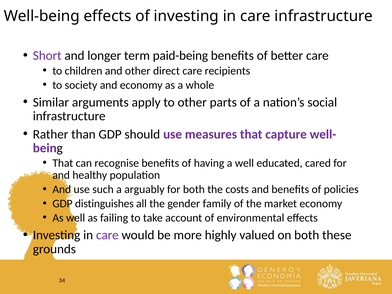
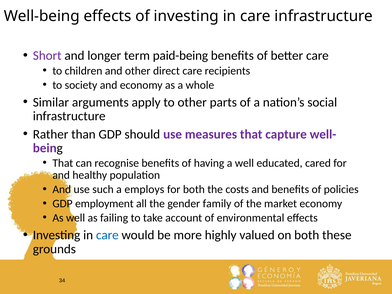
arguably: arguably -> employs
distinguishes: distinguishes -> employment
care at (107, 235) colour: purple -> blue
